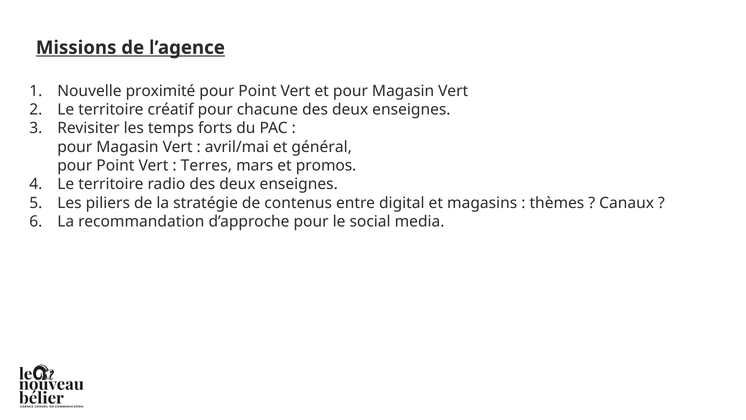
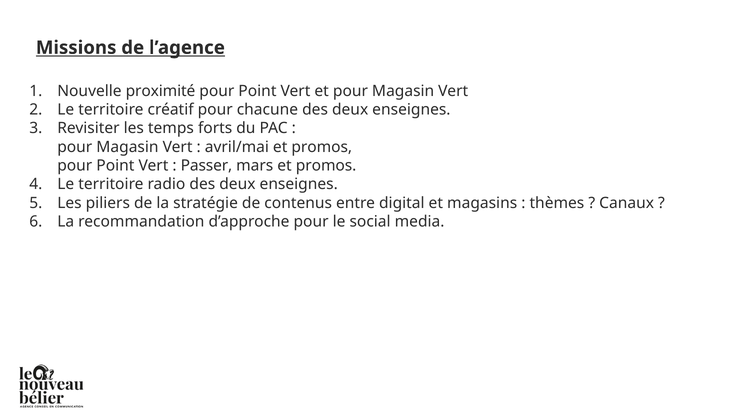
avril/mai et général: général -> promos
Terres: Terres -> Passer
